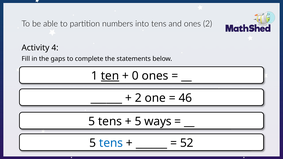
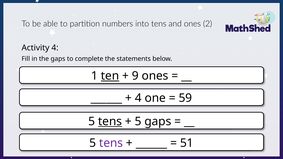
0: 0 -> 9
2 at (138, 98): 2 -> 4
46: 46 -> 59
tens at (110, 122) underline: none -> present
5 ways: ways -> gaps
tens at (111, 143) colour: blue -> purple
52: 52 -> 51
